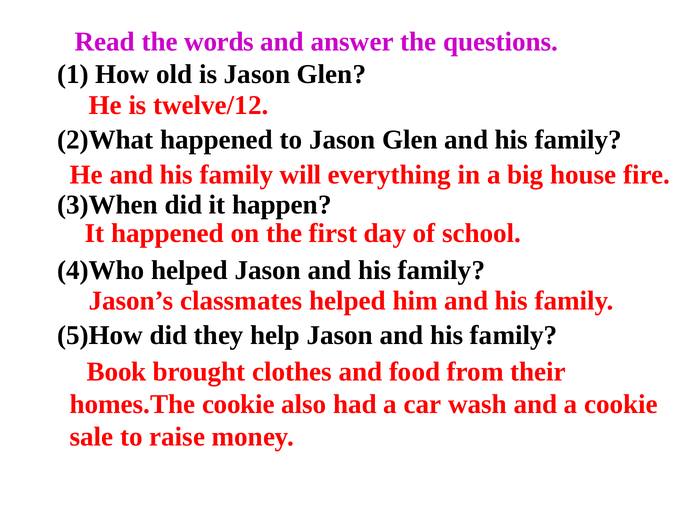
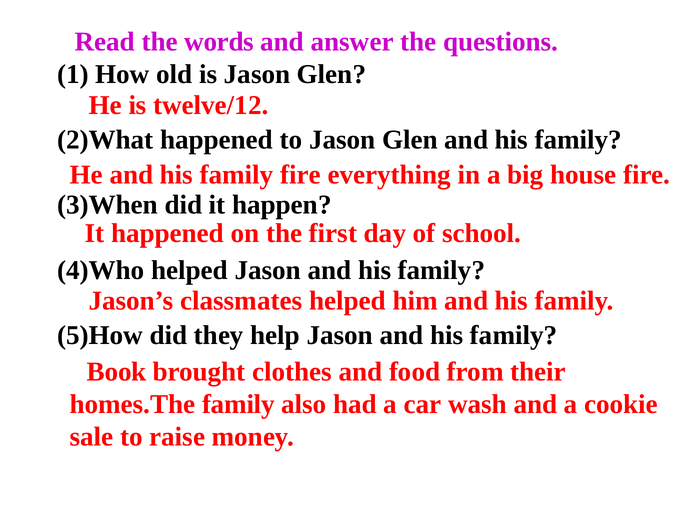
family will: will -> fire
homes.The cookie: cookie -> family
